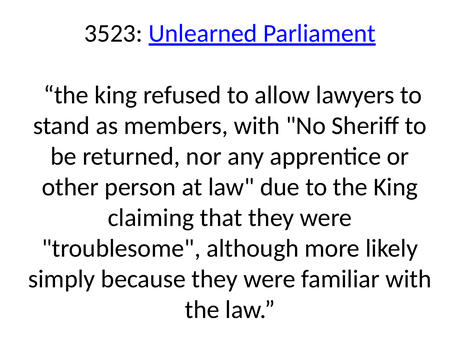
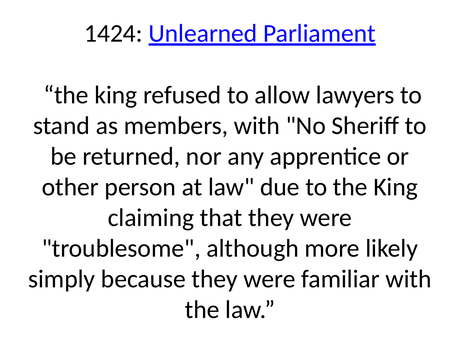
3523: 3523 -> 1424
